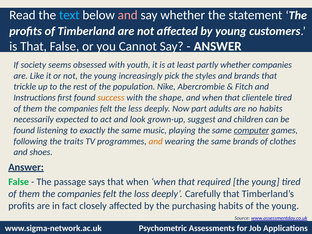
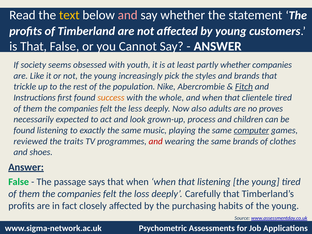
text colour: light blue -> yellow
Fitch underline: none -> present
shape: shape -> whole
part: part -> also
no habits: habits -> proves
suggest: suggest -> process
following: following -> reviewed
and at (156, 141) colour: orange -> red
that required: required -> listening
